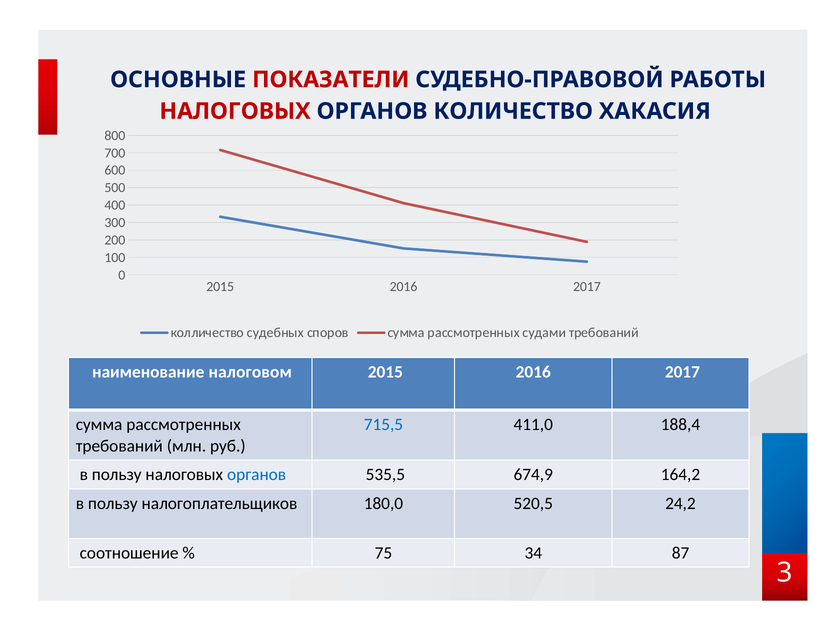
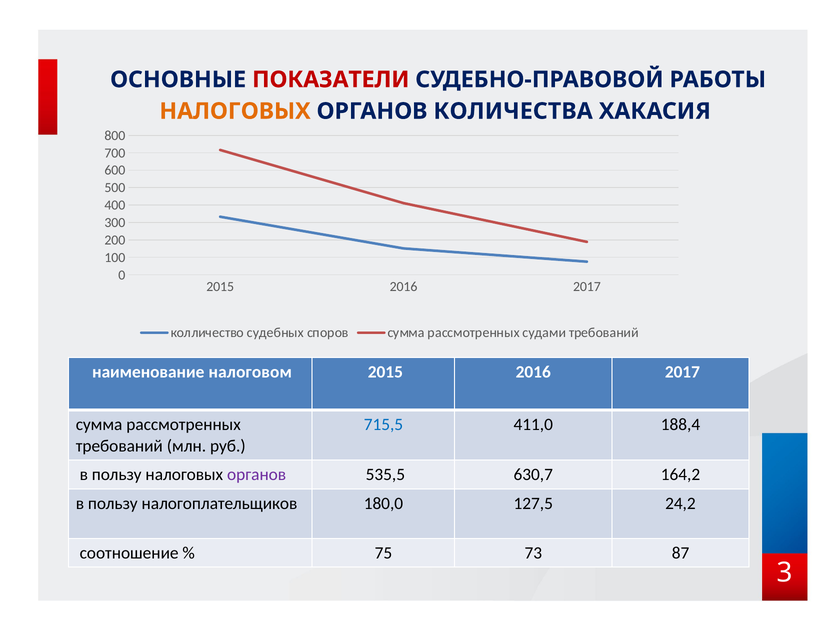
НАЛОГОВЫХ at (235, 111) colour: red -> orange
КОЛИЧЕСТВО: КОЛИЧЕСТВО -> КОЛИЧЕСТВА
органов at (257, 475) colour: blue -> purple
674,9: 674,9 -> 630,7
520,5: 520,5 -> 127,5
34: 34 -> 73
